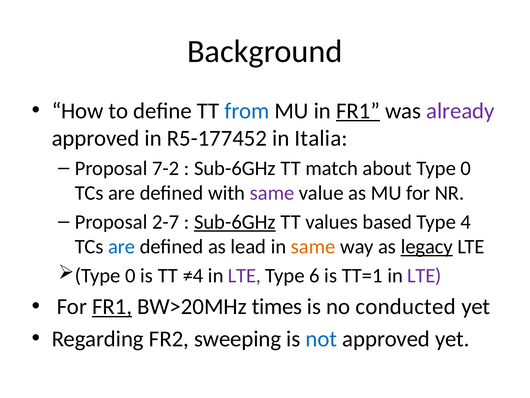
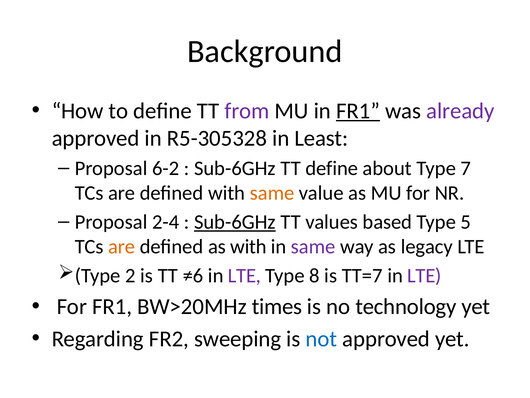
from colour: blue -> purple
R5-177452: R5-177452 -> R5-305328
Italia: Italia -> Least
7-2: 7-2 -> 6-2
TT match: match -> define
about Type 0: 0 -> 7
same at (272, 193) colour: purple -> orange
2-7: 2-7 -> 2-4
4: 4 -> 5
are at (122, 247) colour: blue -> orange
as lead: lead -> with
same at (313, 247) colour: orange -> purple
legacy underline: present -> none
0 at (130, 275): 0 -> 2
≠4: ≠4 -> ≠6
6: 6 -> 8
TT=1: TT=1 -> TT=7
FR1 at (112, 306) underline: present -> none
conducted: conducted -> technology
